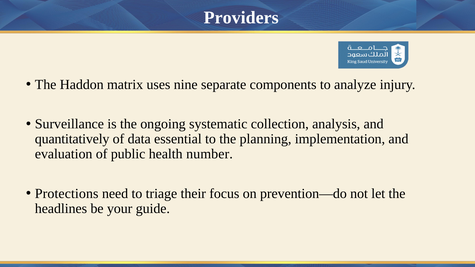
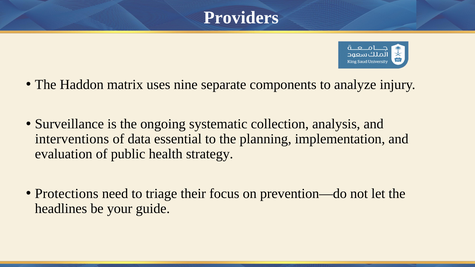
quantitatively: quantitatively -> interventions
number: number -> strategy
